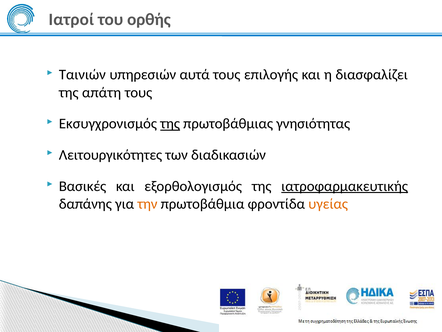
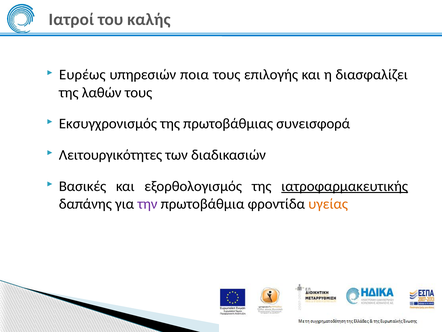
ορθής: ορθής -> καλής
Ταινιών: Ταινιών -> Ευρέως
αυτά: αυτά -> ποια
απάτη: απάτη -> λαθών
της at (170, 124) underline: present -> none
γνησιότητας: γνησιότητας -> συνεισφορά
την colour: orange -> purple
